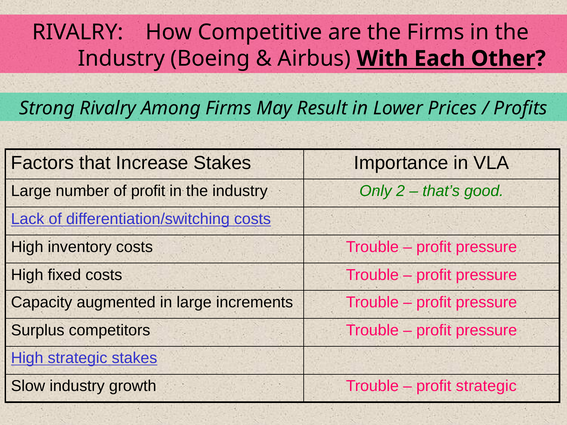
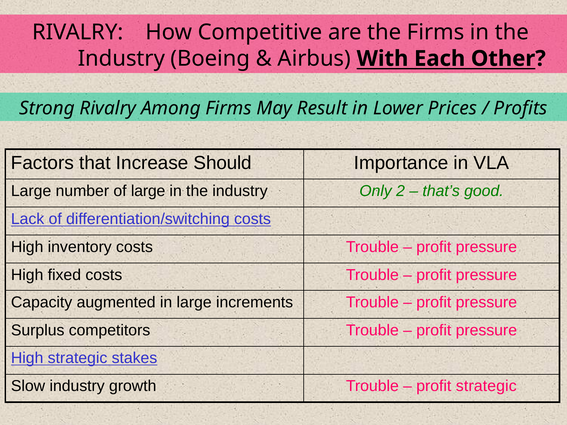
Increase Stakes: Stakes -> Should
of profit: profit -> large
